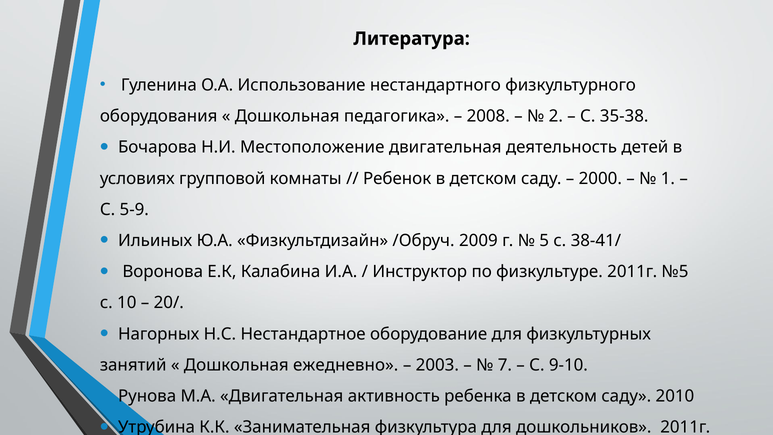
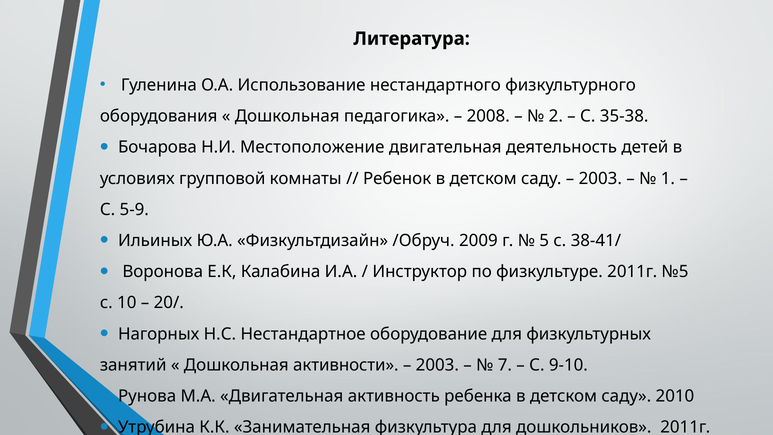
2000 at (600, 178): 2000 -> 2003
ежедневно: ежедневно -> активности
